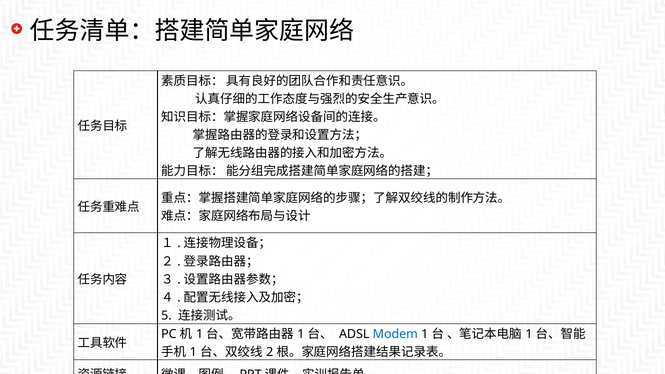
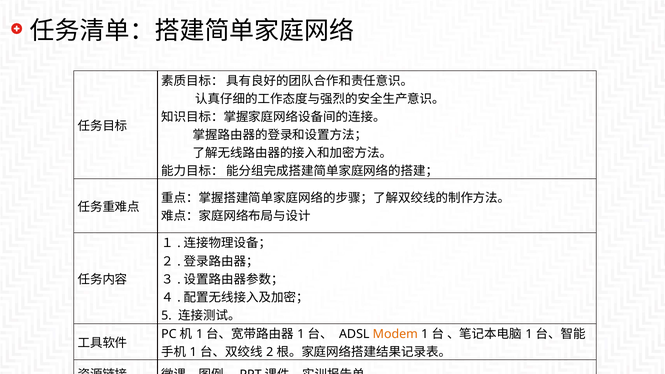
Modem colour: blue -> orange
